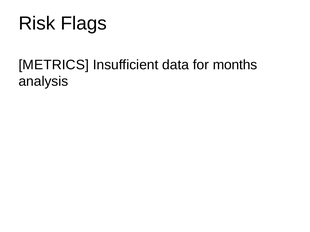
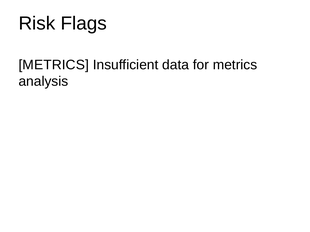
for months: months -> metrics
